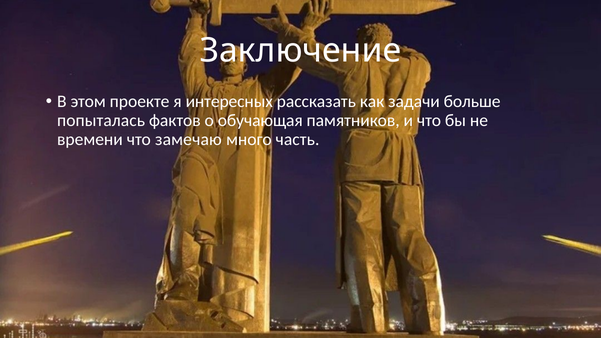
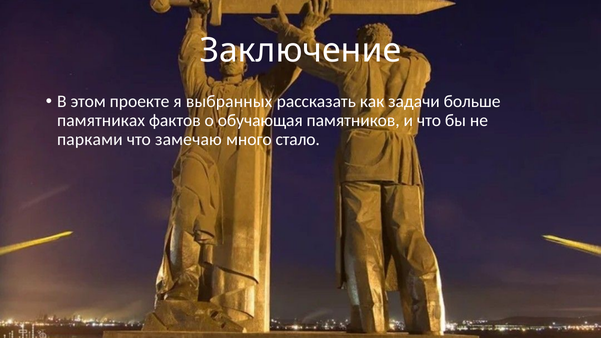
интересных: интересных -> выбранных
попыталась: попыталась -> памятниках
времени: времени -> парками
часть: часть -> стало
